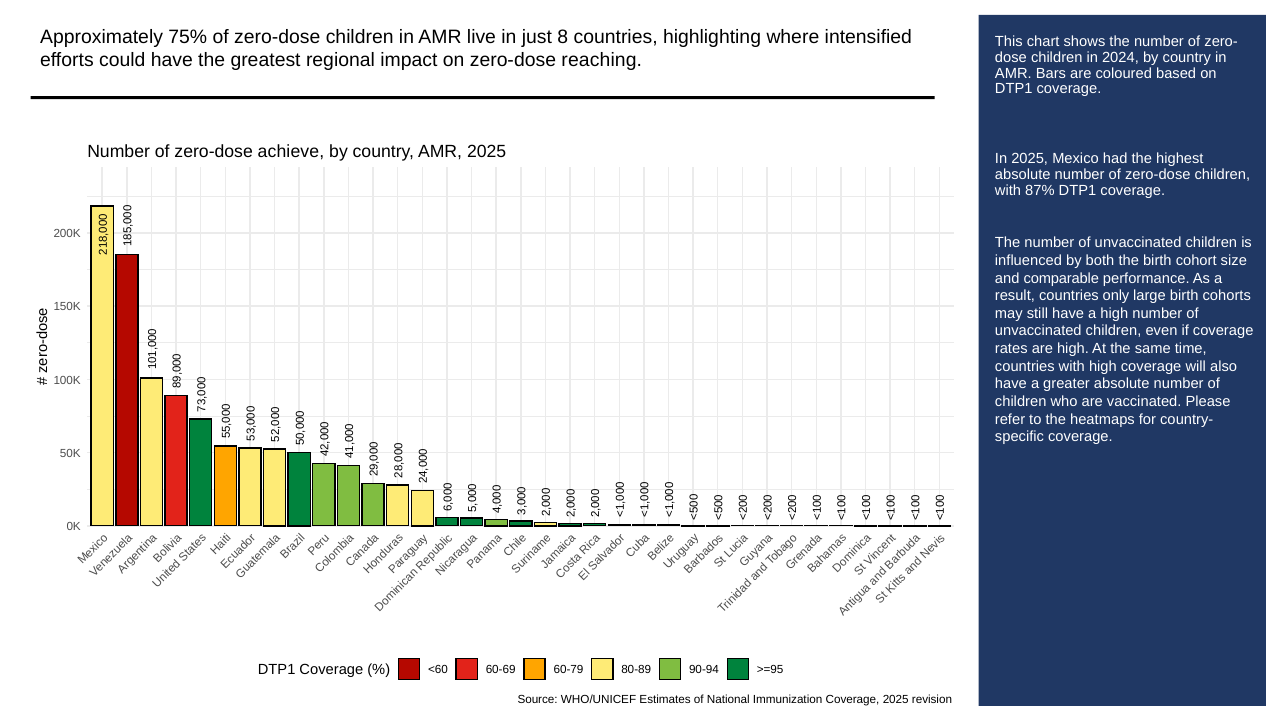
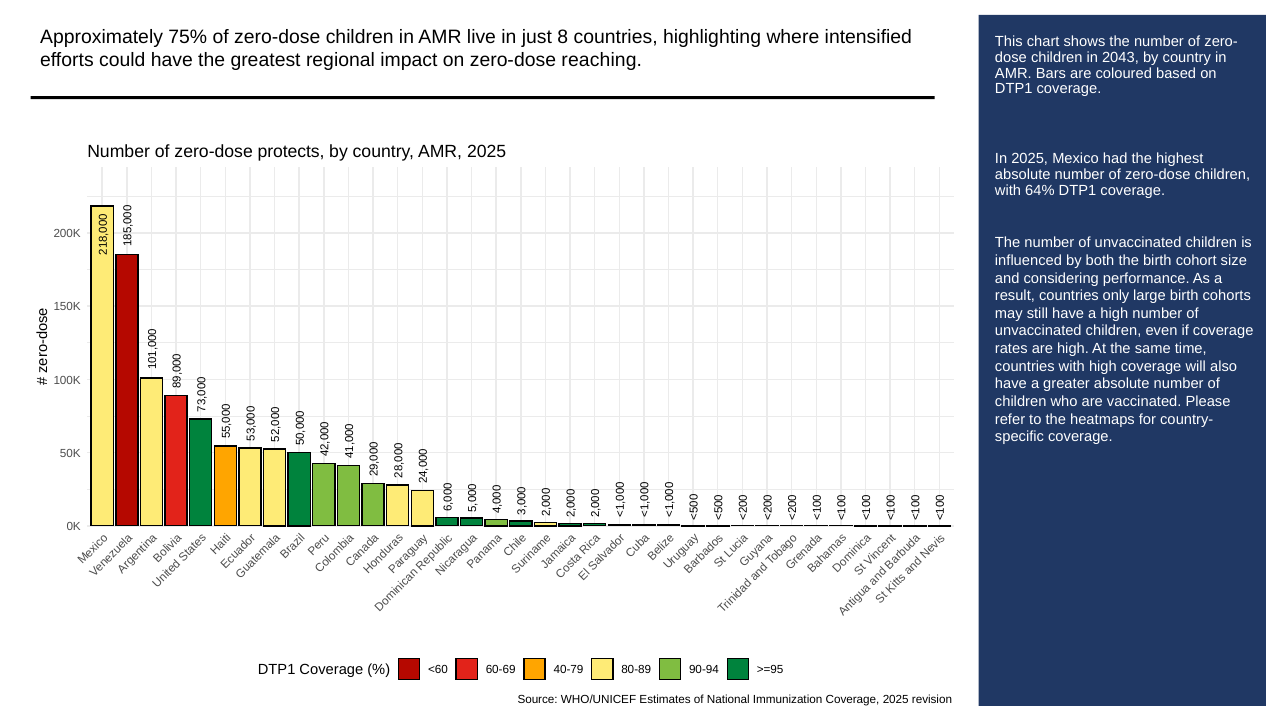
2024: 2024 -> 2043
achieve: achieve -> protects
87%: 87% -> 64%
comparable: comparable -> considering
60-79: 60-79 -> 40-79
